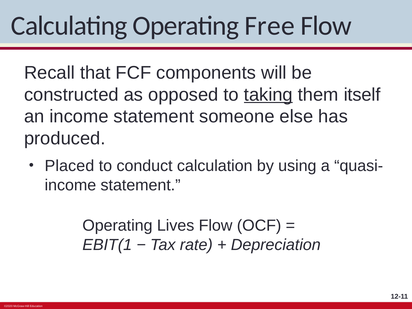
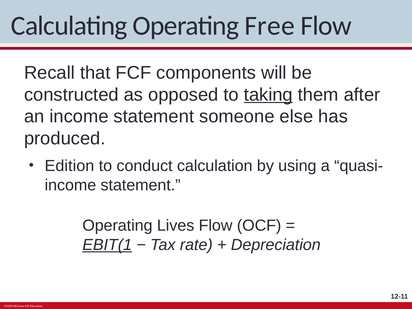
itself: itself -> after
Placed: Placed -> Edition
EBIT(1 underline: none -> present
